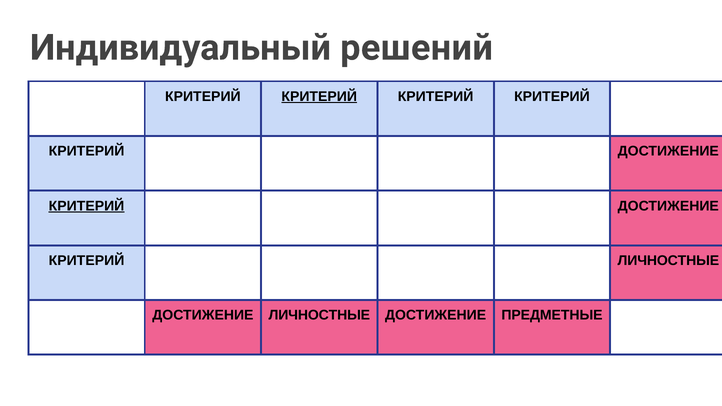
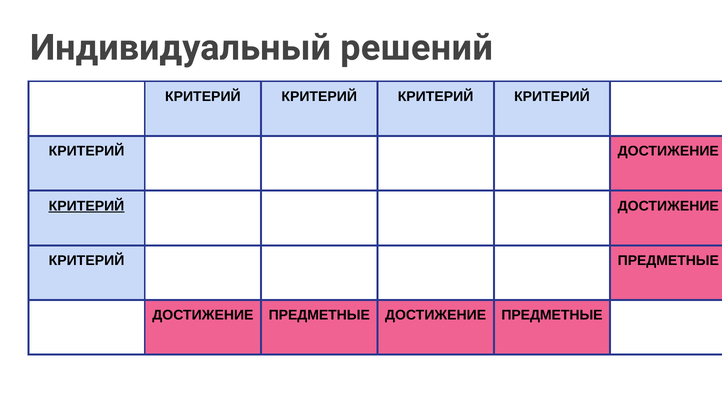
КРИТЕРИЙ at (319, 97) underline: present -> none
КРИТЕРИЙ ЛИЧНОСТНЫЕ: ЛИЧНОСТНЫЕ -> ПРЕДМЕТНЫЕ
ЛИЧНОСТНЫЕ at (319, 315): ЛИЧНОСТНЫЕ -> ПРЕДМЕТНЫЕ
